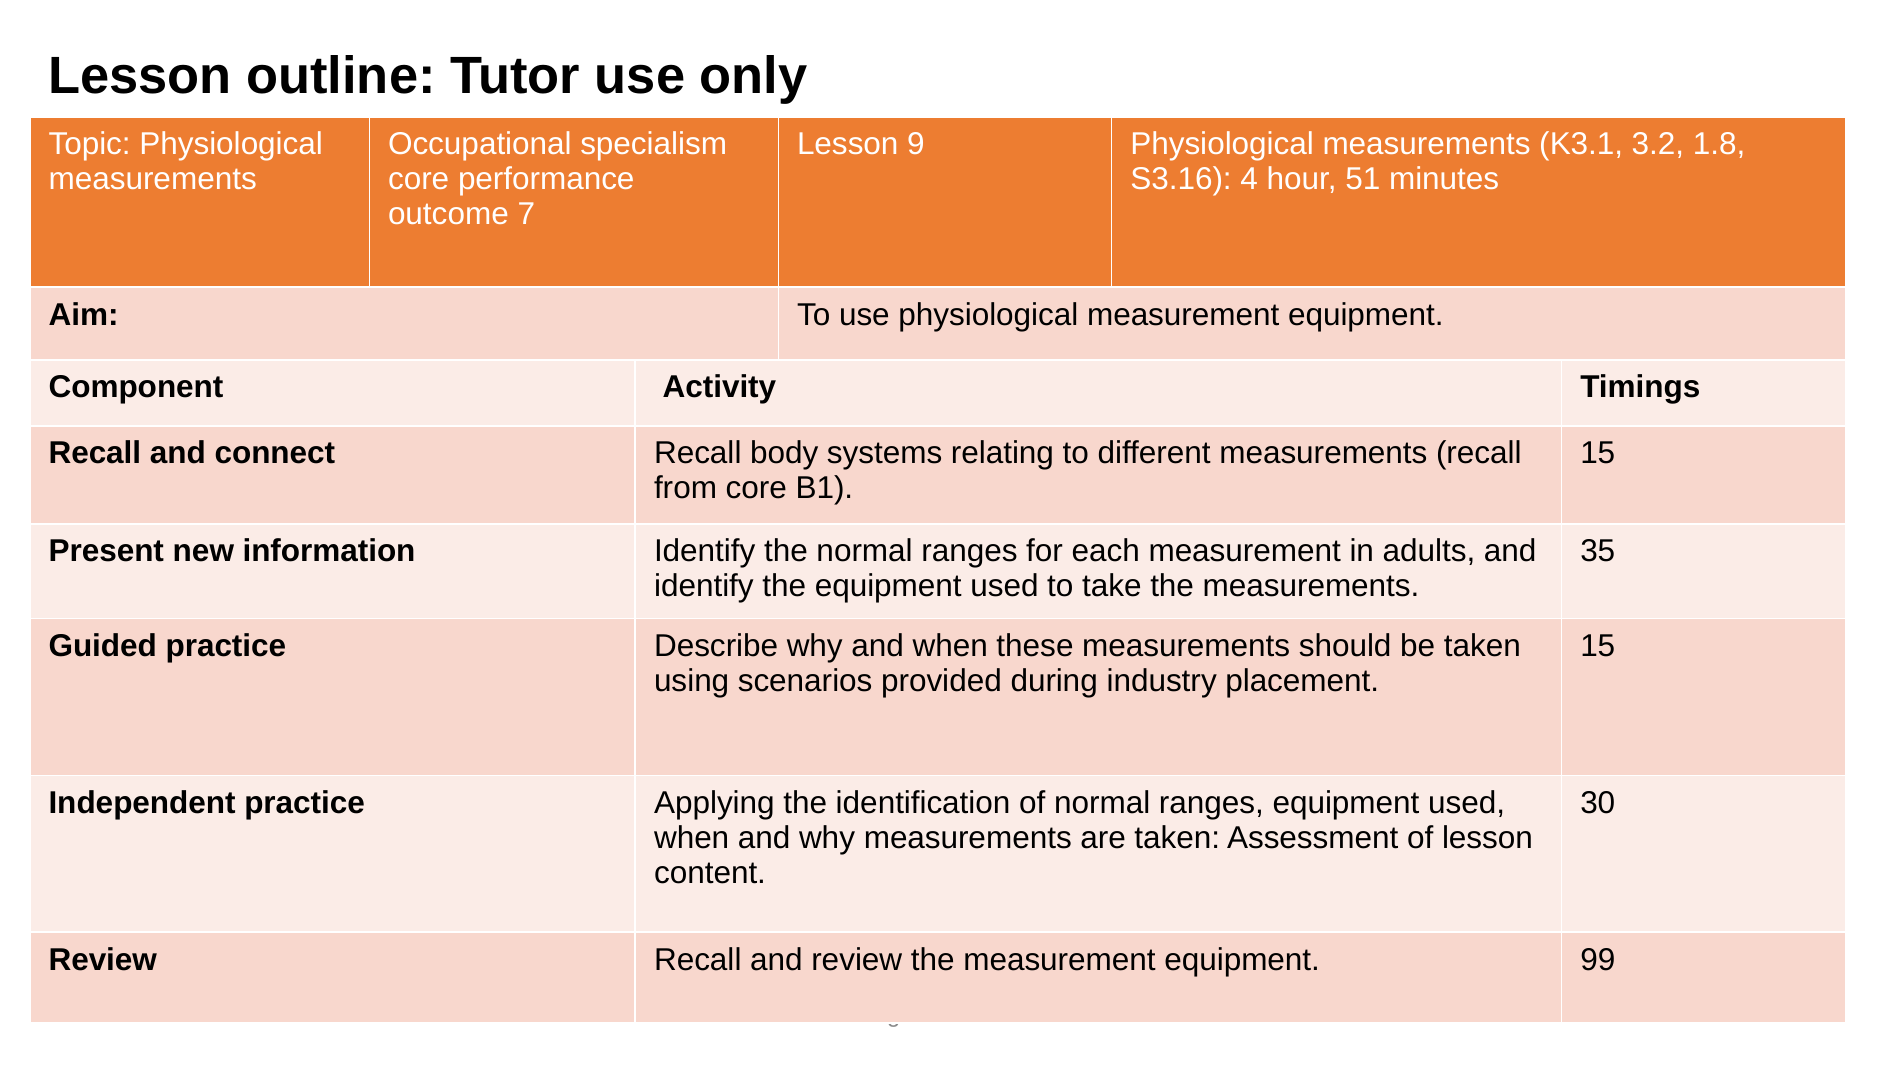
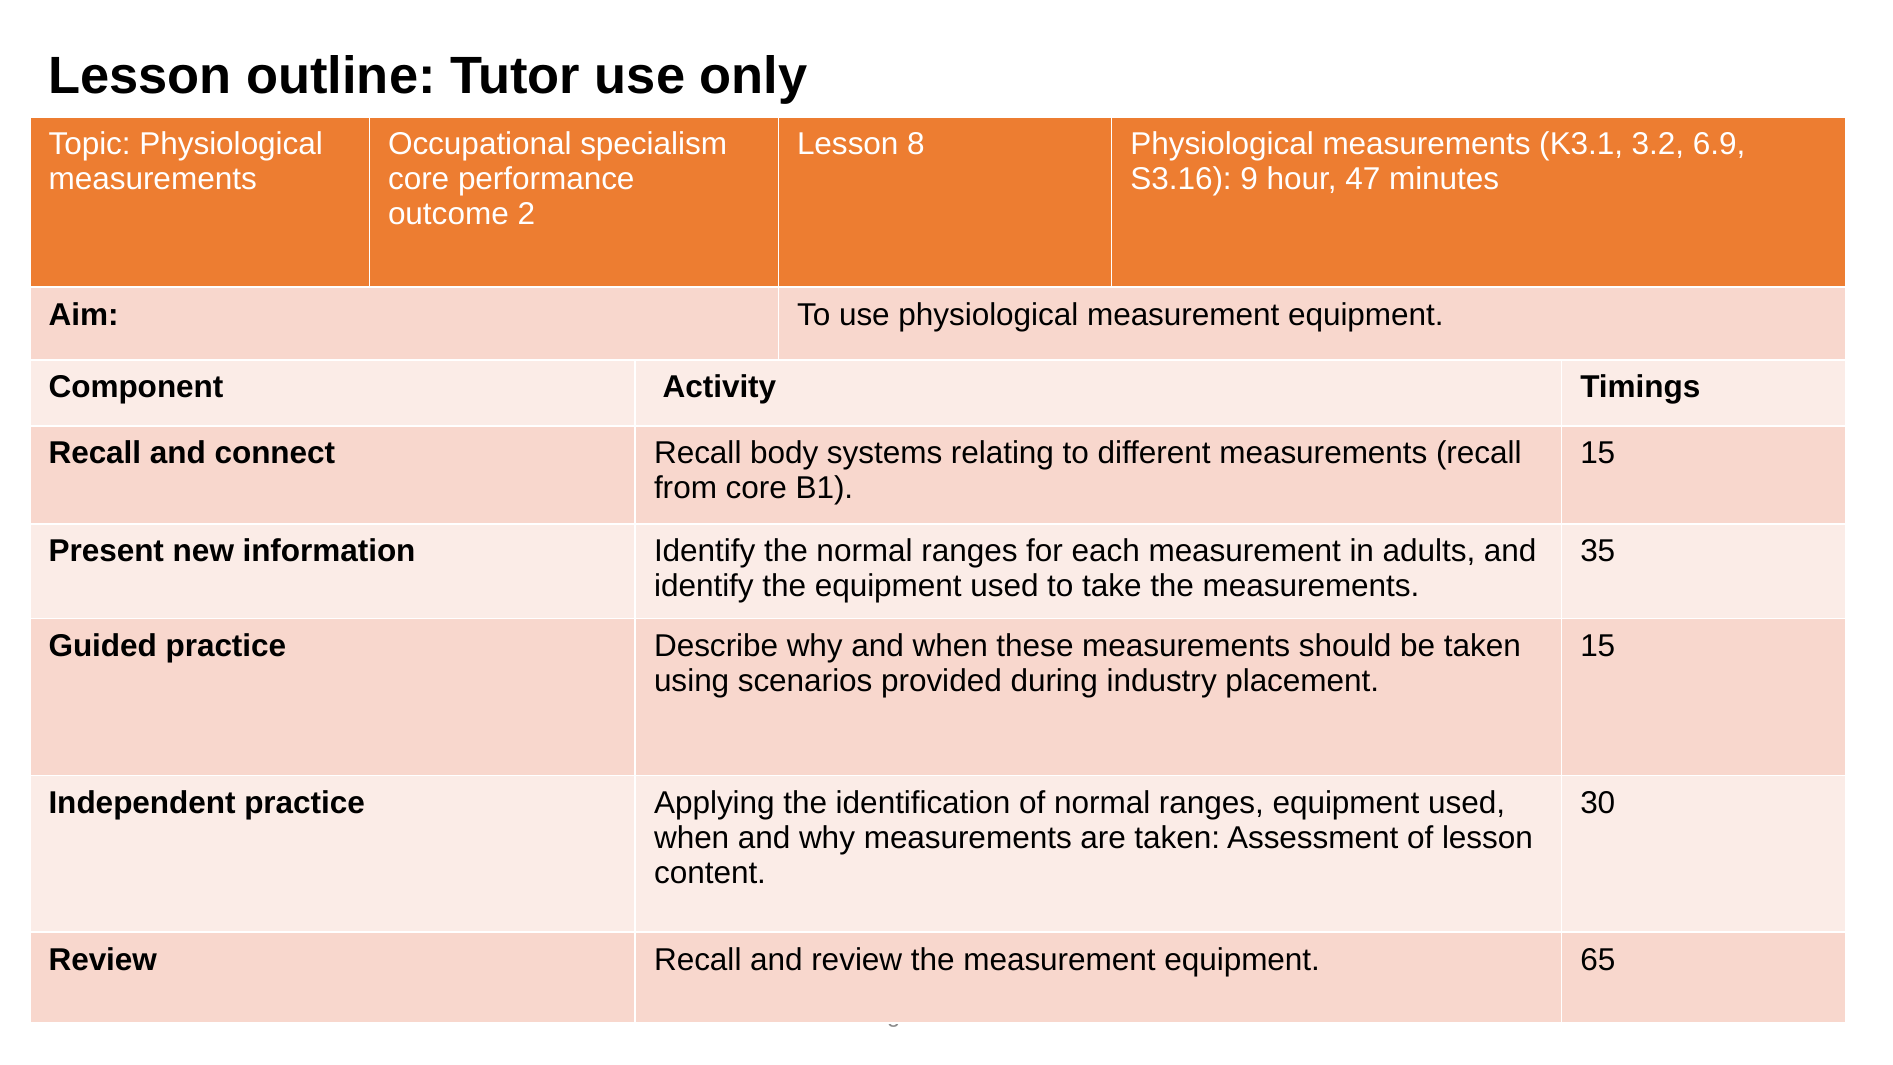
9: 9 -> 8
1.8: 1.8 -> 6.9
4: 4 -> 9
51: 51 -> 47
outcome 7: 7 -> 2
99: 99 -> 65
